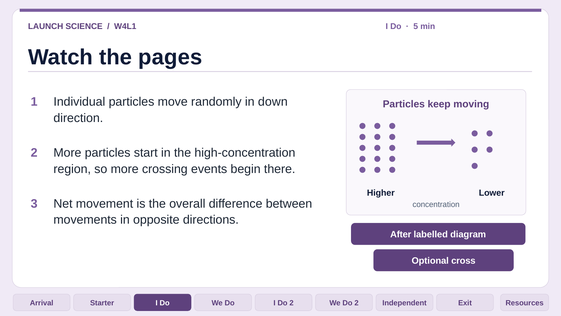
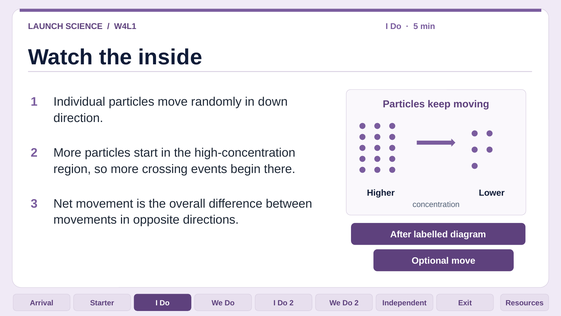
pages: pages -> inside
Optional cross: cross -> move
